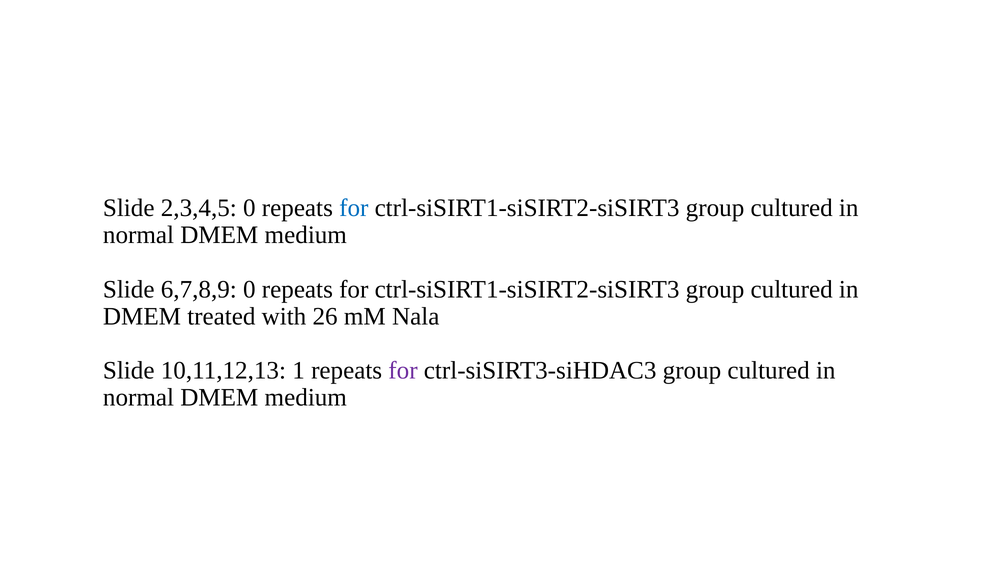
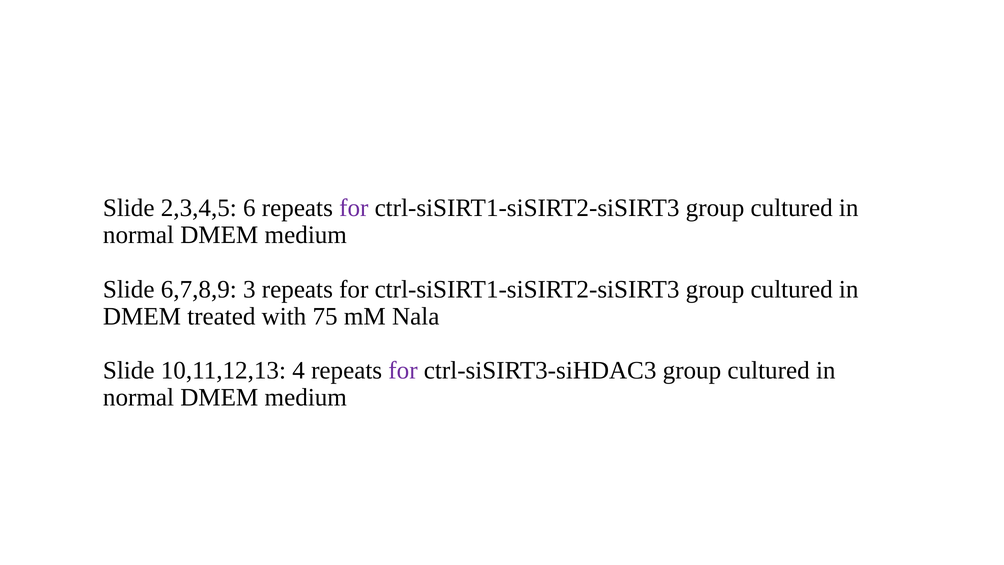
2,3,4,5 0: 0 -> 6
for at (354, 208) colour: blue -> purple
6,7,8,9 0: 0 -> 3
26: 26 -> 75
1: 1 -> 4
